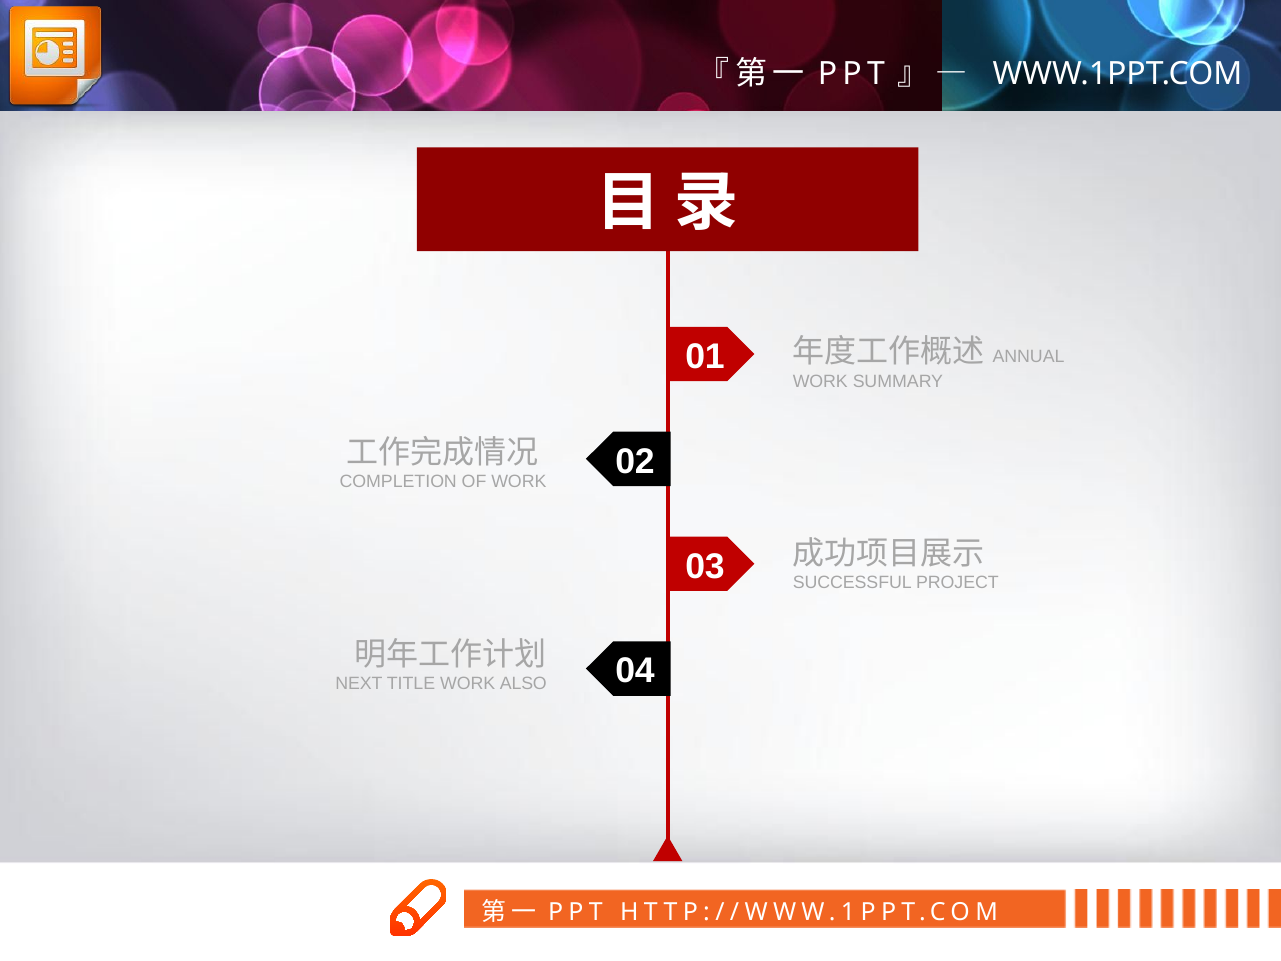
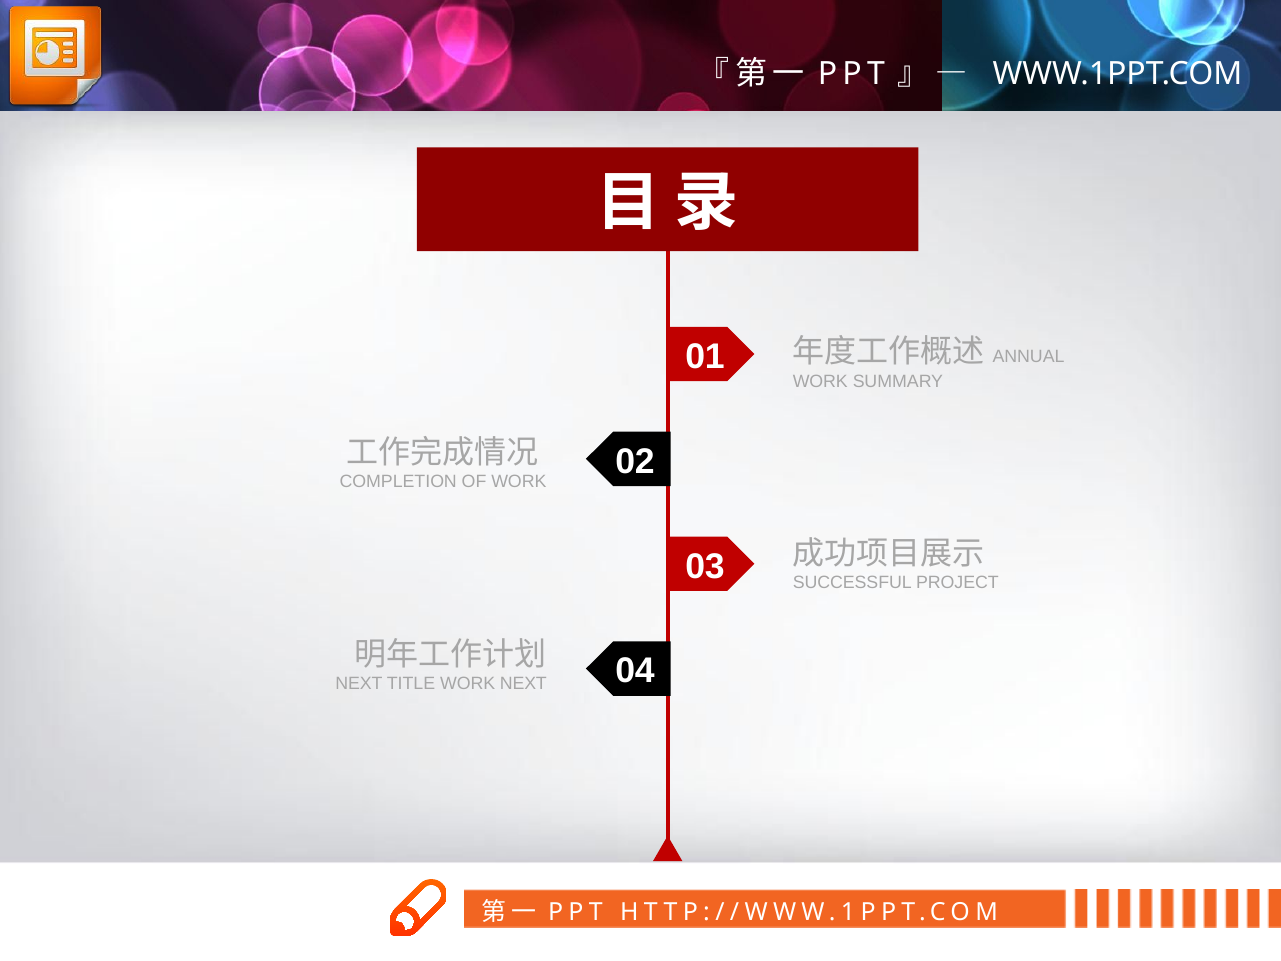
WORK ALSO: ALSO -> NEXT
